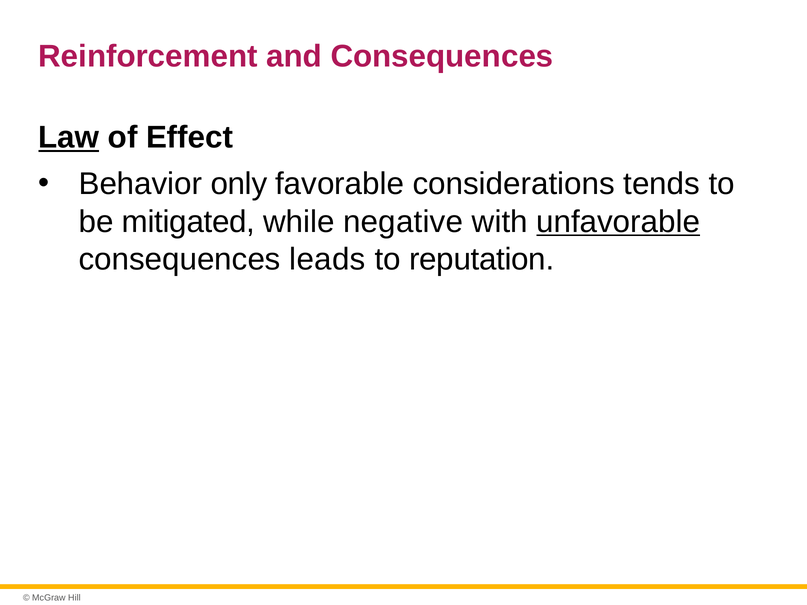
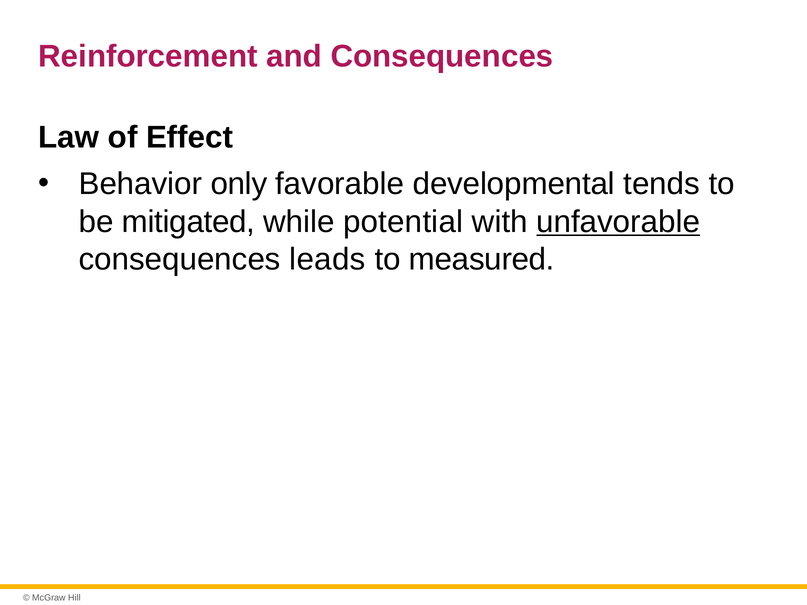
Law underline: present -> none
considerations: considerations -> developmental
negative: negative -> potential
reputation: reputation -> measured
